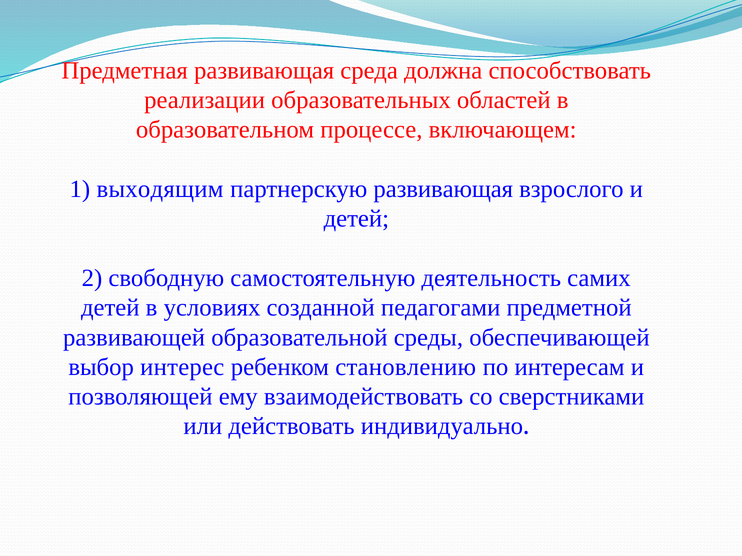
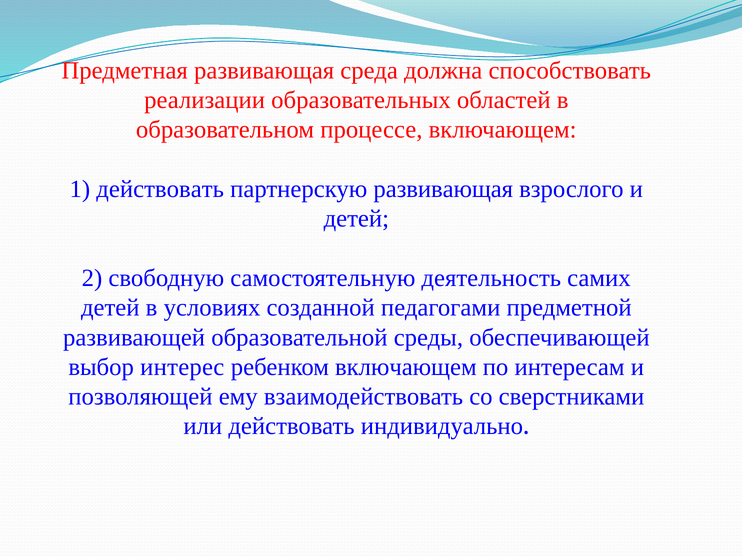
1 выходящим: выходящим -> действовать
ребенком становлению: становлению -> включающем
